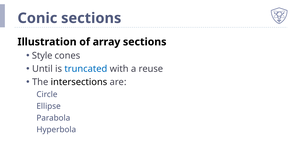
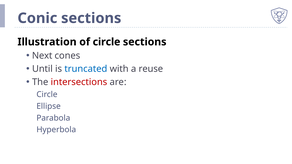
of array: array -> circle
Style: Style -> Next
intersections colour: black -> red
